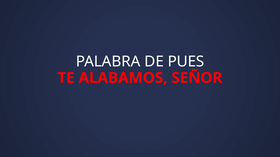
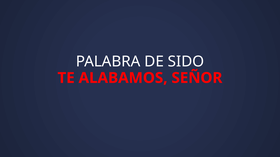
PUES: PUES -> SIDO
